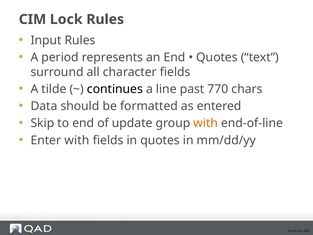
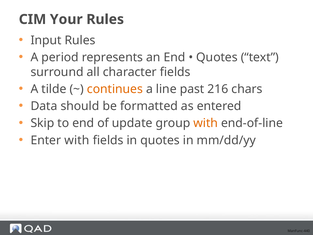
Lock: Lock -> Your
continues colour: black -> orange
770: 770 -> 216
